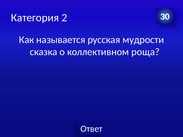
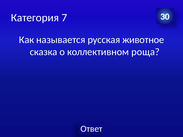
2: 2 -> 7
мудрости: мудрости -> животное
